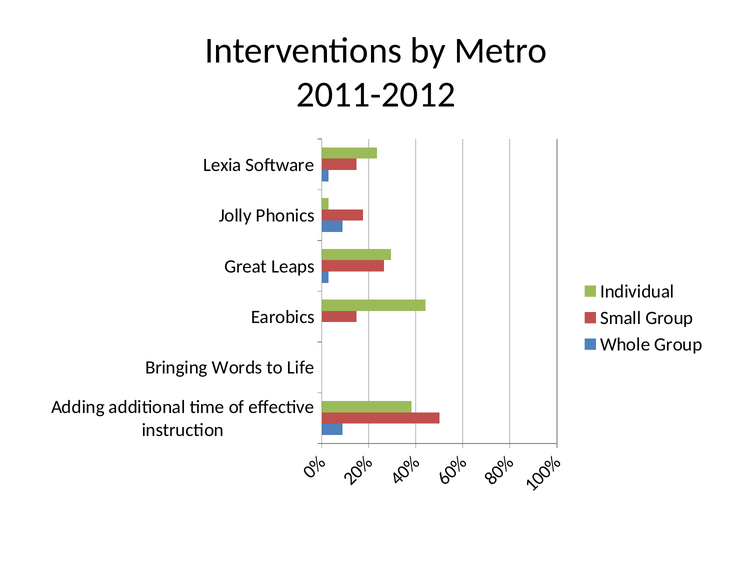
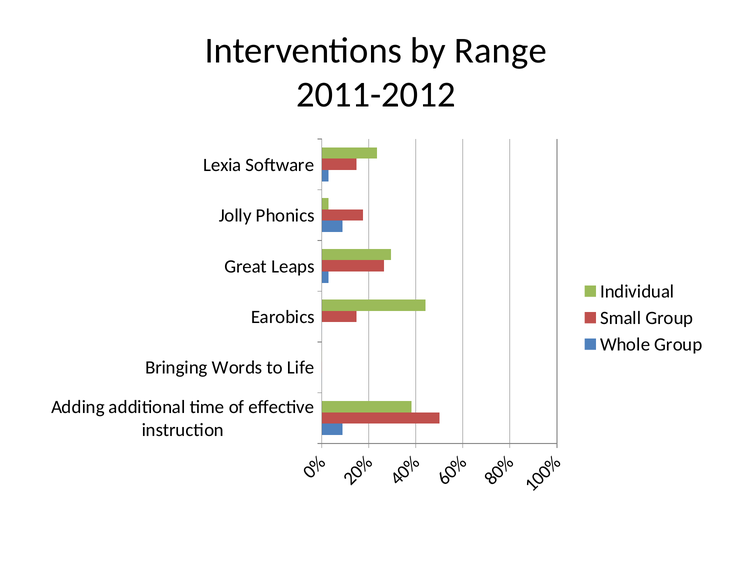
Metro: Metro -> Range
